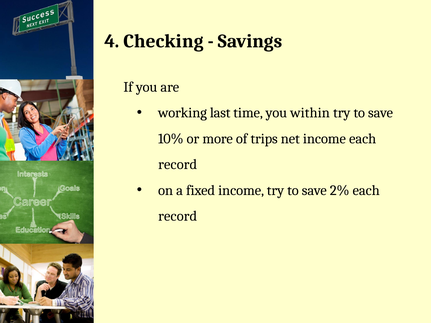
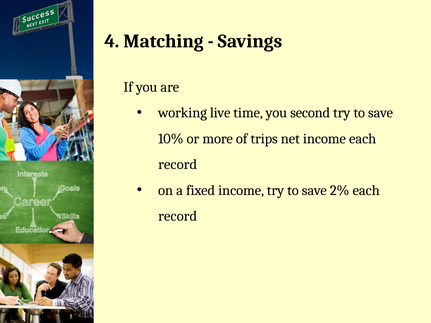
Checking: Checking -> Matching
last: last -> live
within: within -> second
